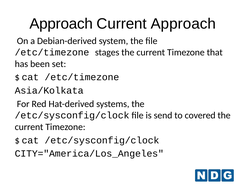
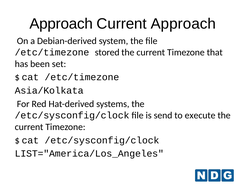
stages: stages -> stored
covered: covered -> execute
CITY="America/Los_Angeles: CITY="America/Los_Angeles -> LIST="America/Los_Angeles
